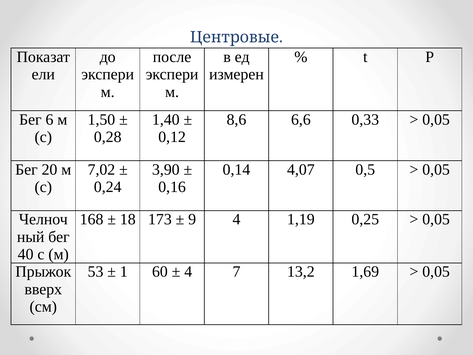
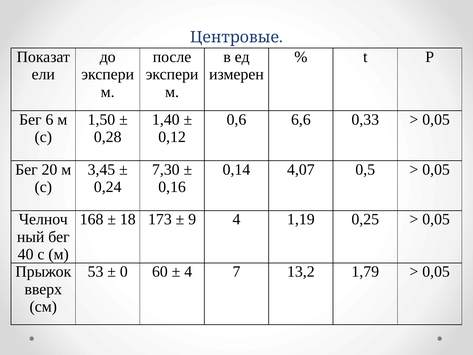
8,6: 8,6 -> 0,6
7,02: 7,02 -> 3,45
3,90: 3,90 -> 7,30
1: 1 -> 0
1,69: 1,69 -> 1,79
